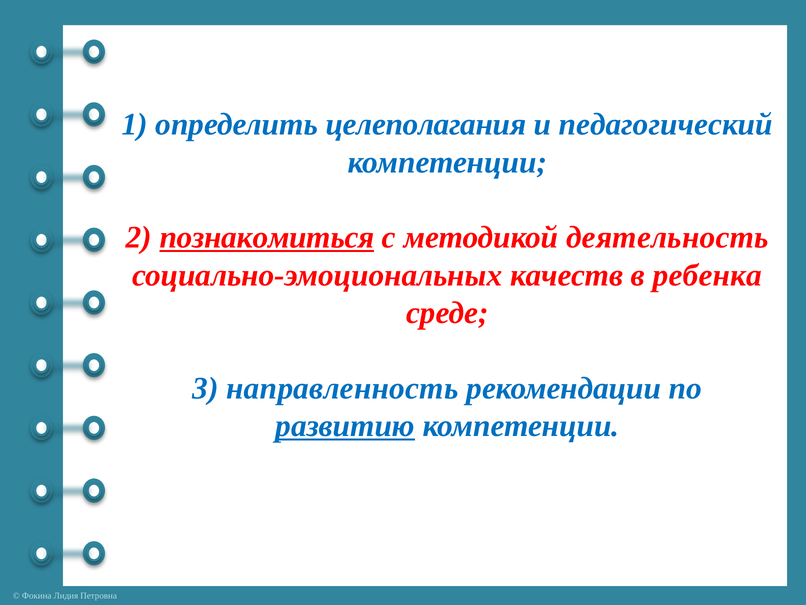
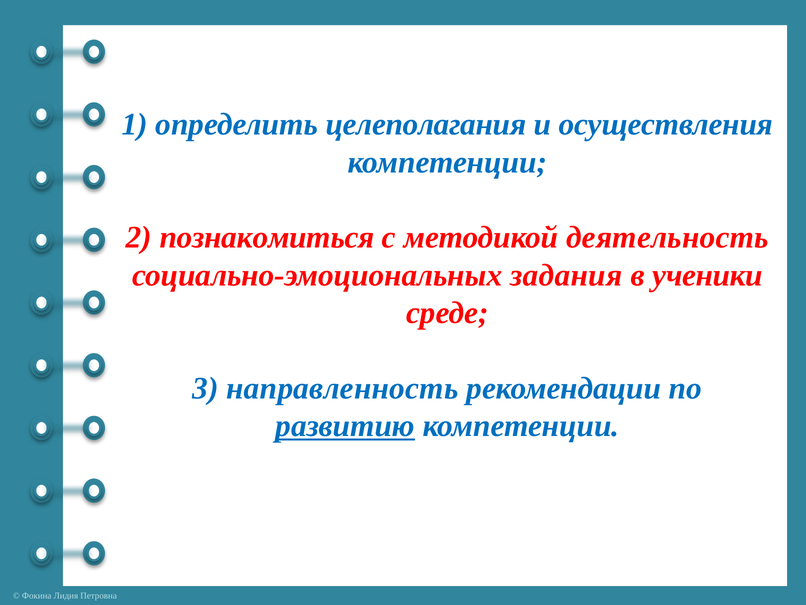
педагогический: педагогический -> осуществления
познакомиться underline: present -> none
качеств: качеств -> задания
ребенка: ребенка -> ученики
